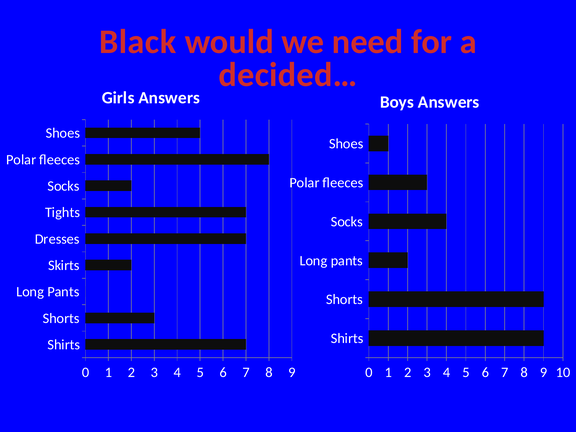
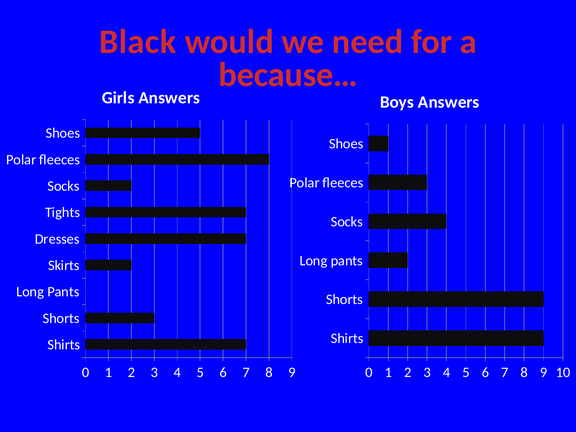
decided…: decided… -> because…
